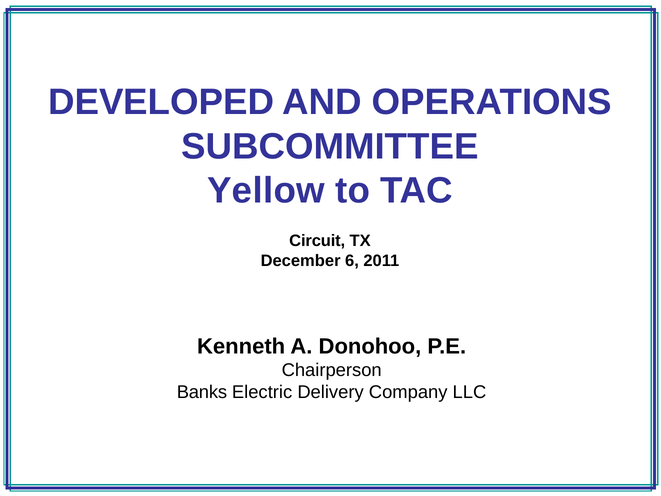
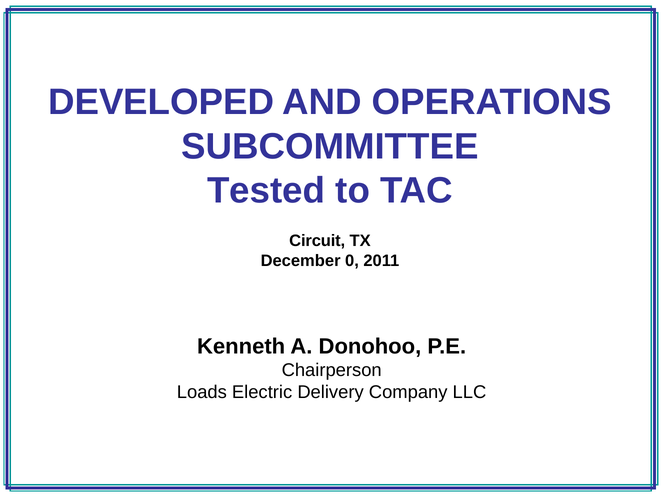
Yellow: Yellow -> Tested
6: 6 -> 0
Banks: Banks -> Loads
